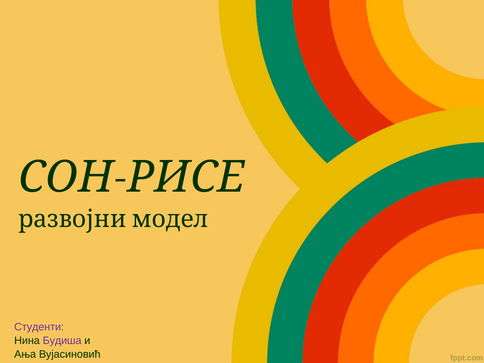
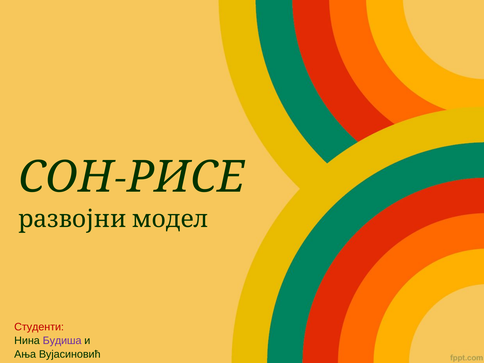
Студенти colour: purple -> red
